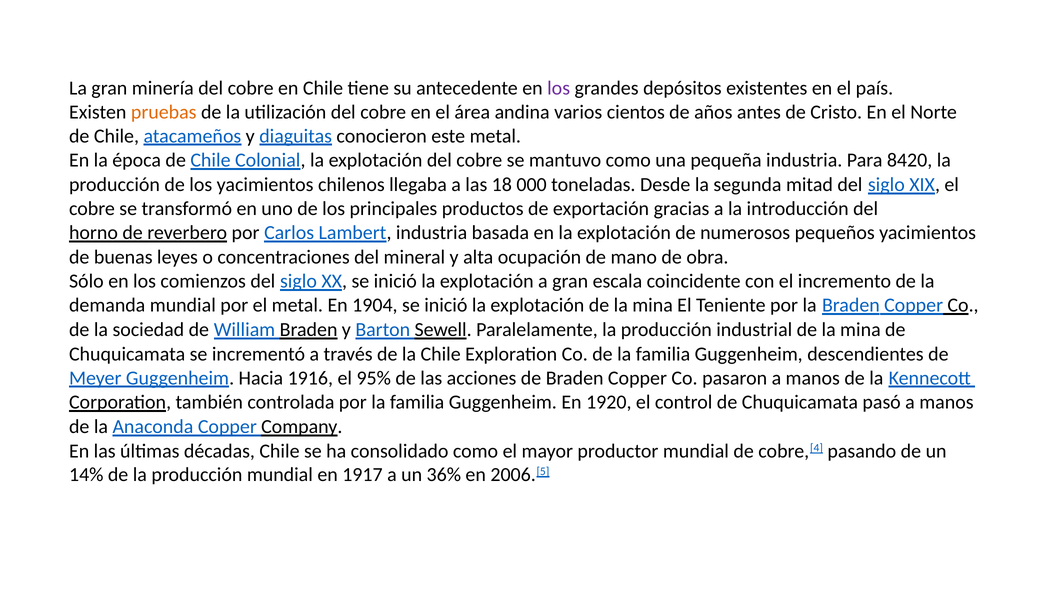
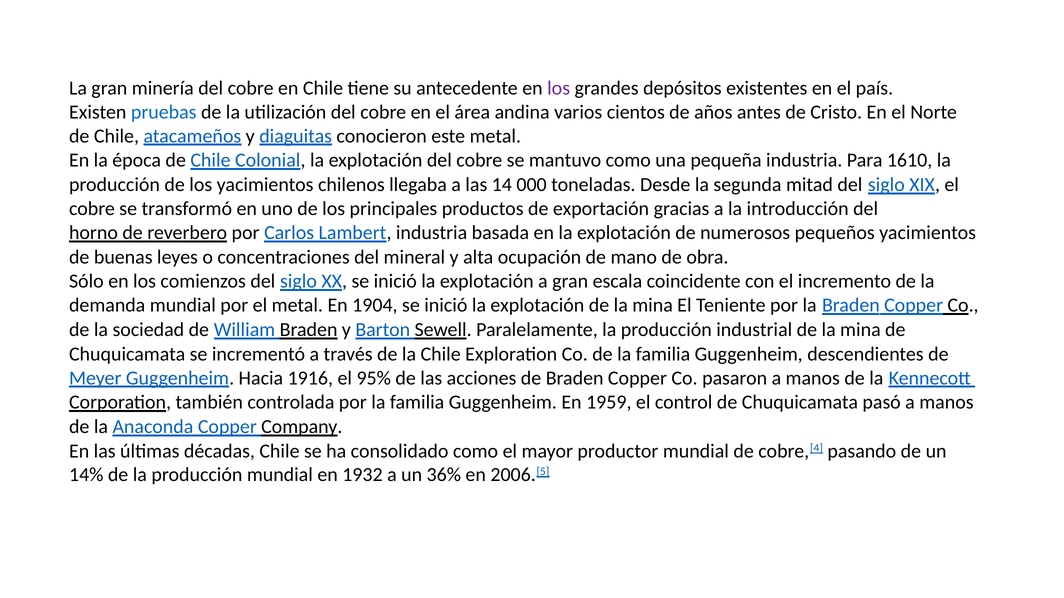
pruebas colour: orange -> blue
8420: 8420 -> 1610
18: 18 -> 14
1920: 1920 -> 1959
1917: 1917 -> 1932
